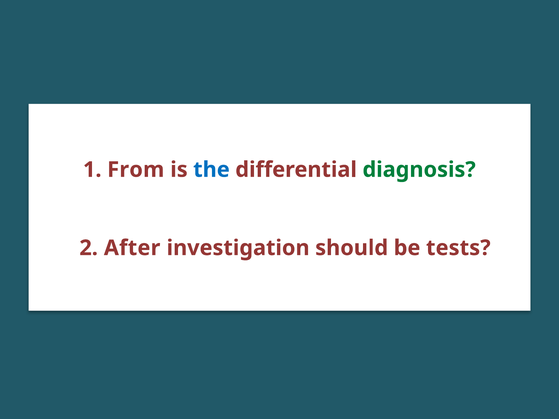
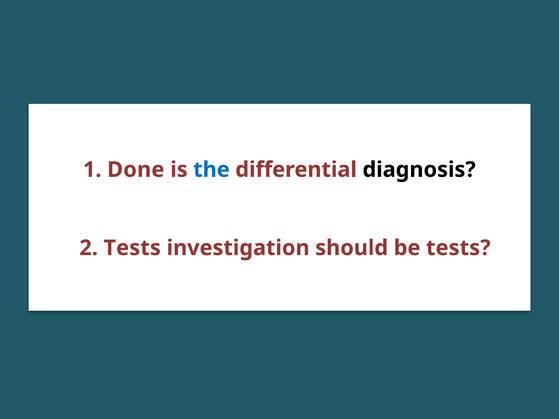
From: From -> Done
diagnosis colour: green -> black
2 After: After -> Tests
